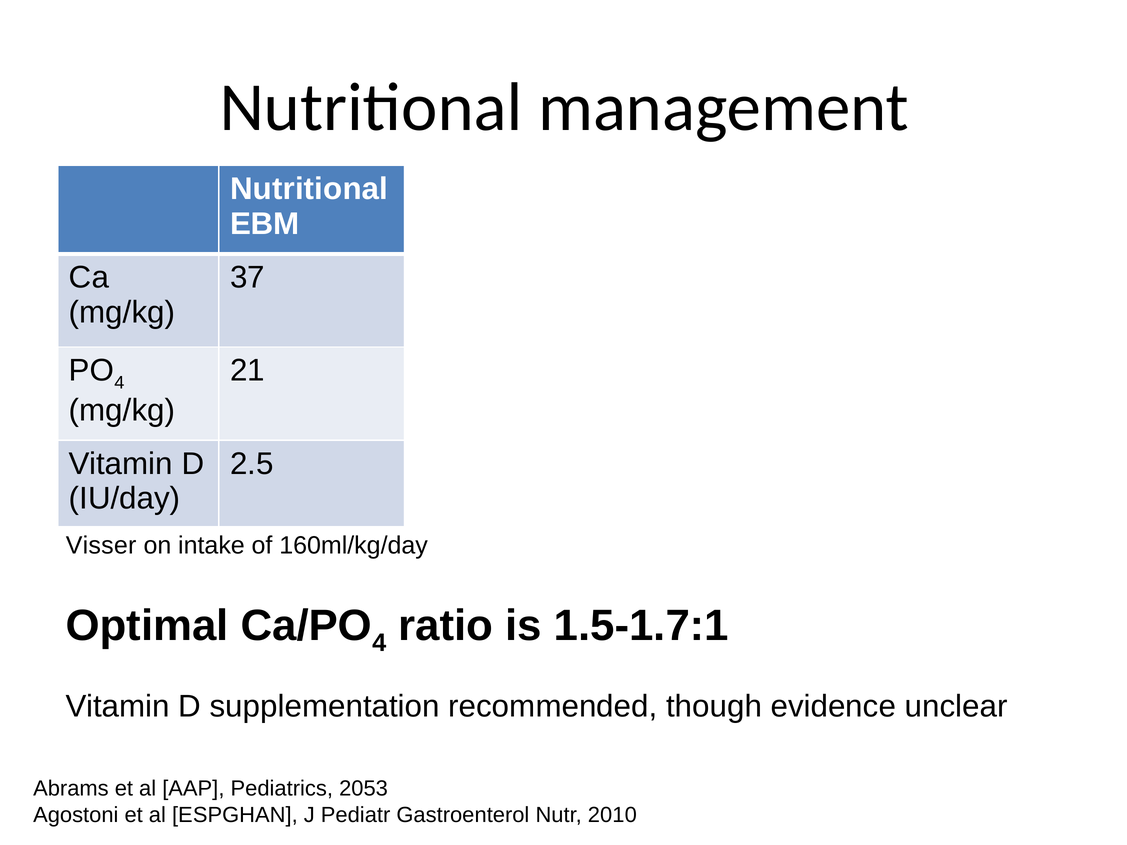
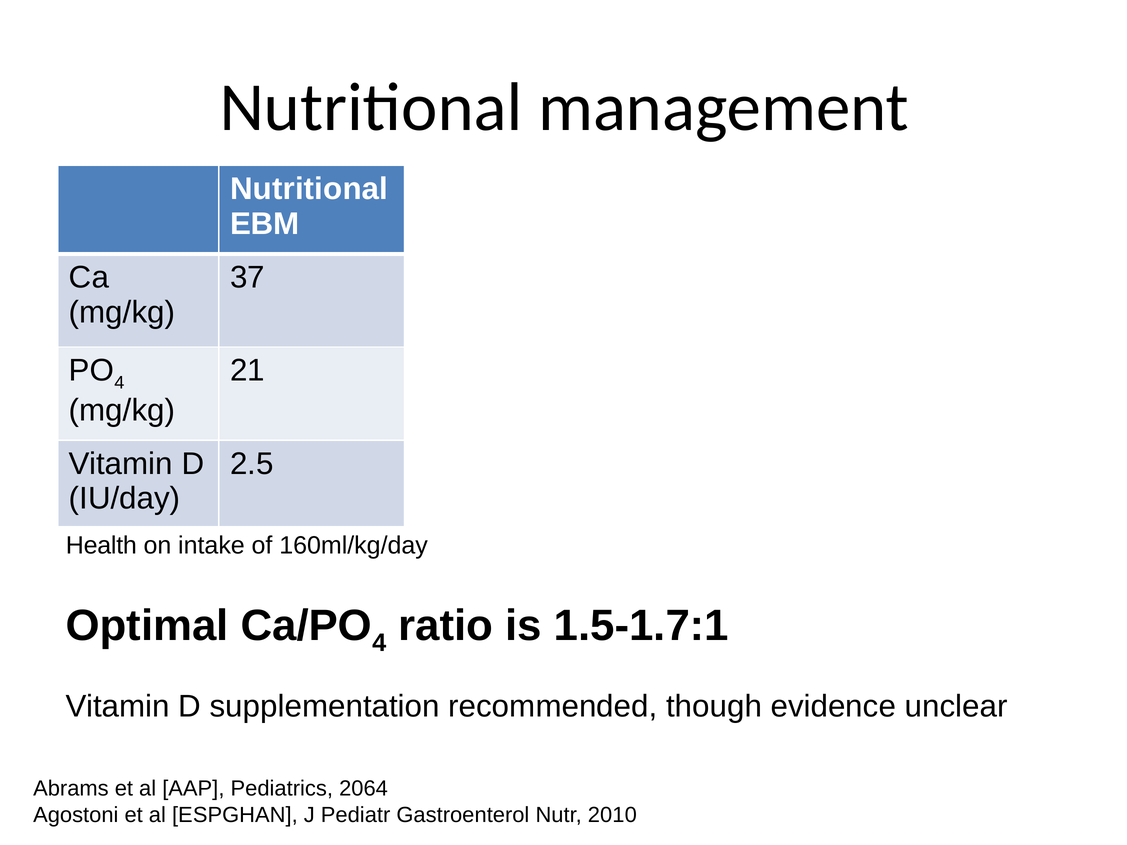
Visser: Visser -> Health
2053: 2053 -> 2064
